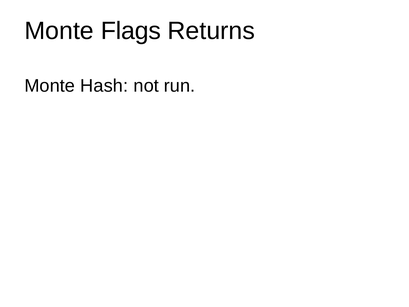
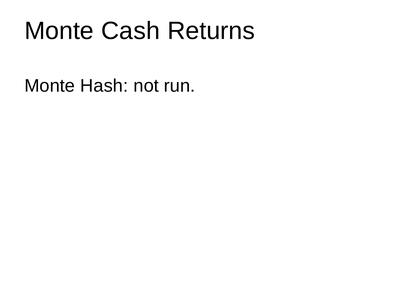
Flags: Flags -> Cash
